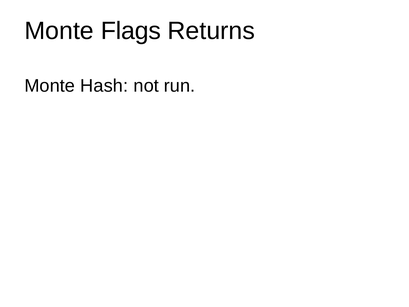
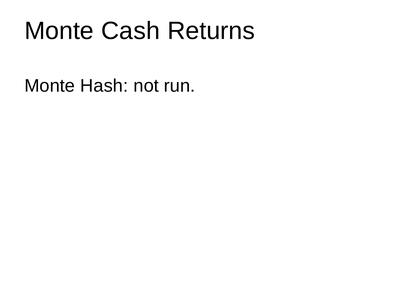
Flags: Flags -> Cash
